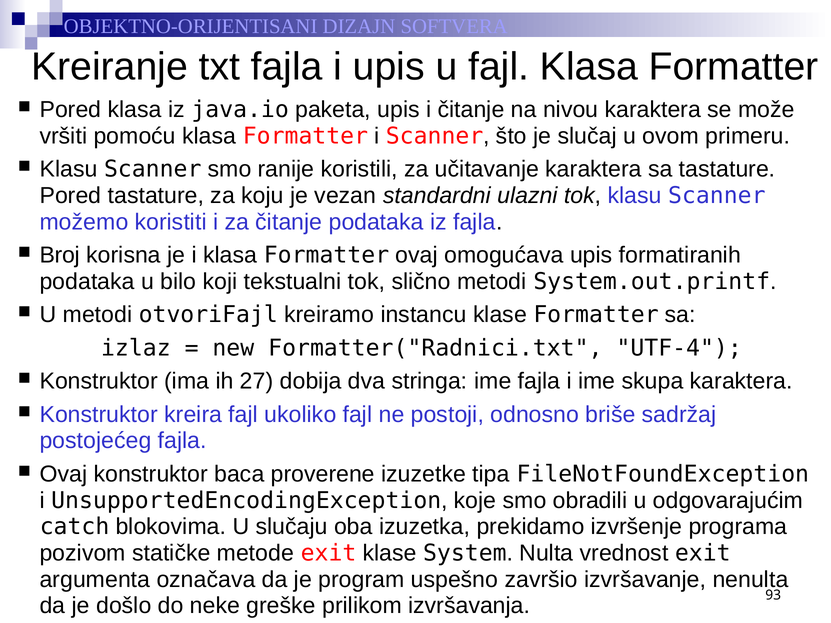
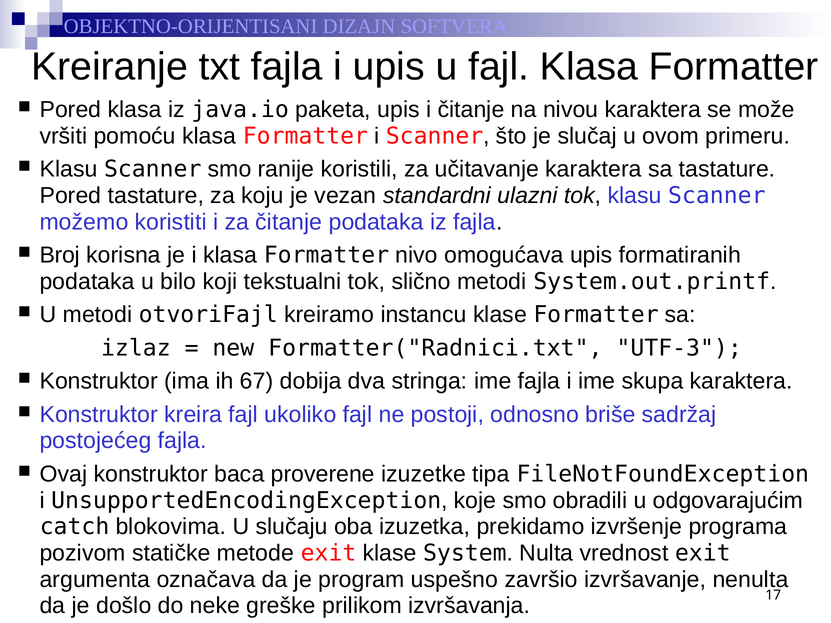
Formatter ovaj: ovaj -> nivo
UTF-4: UTF-4 -> UTF-3
27: 27 -> 67
93: 93 -> 17
